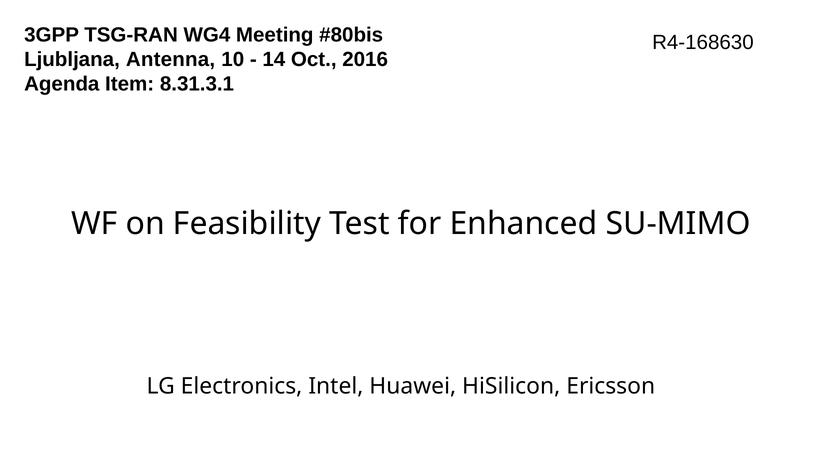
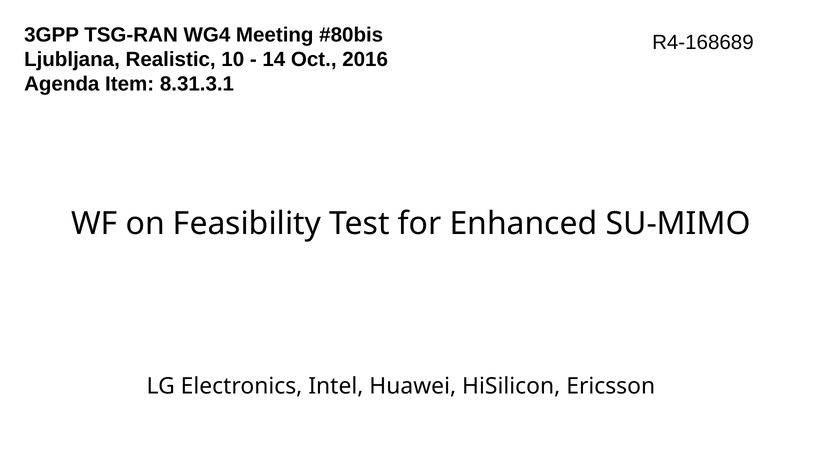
R4-168630: R4-168630 -> R4-168689
Antenna: Antenna -> Realistic
